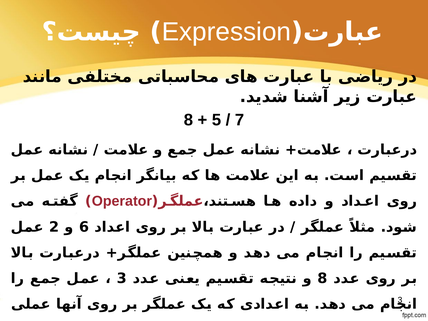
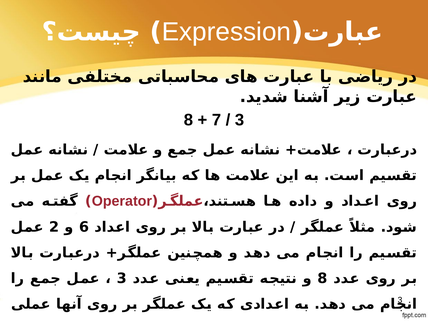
5: 5 -> 7
7 at (240, 120): 7 -> 3
